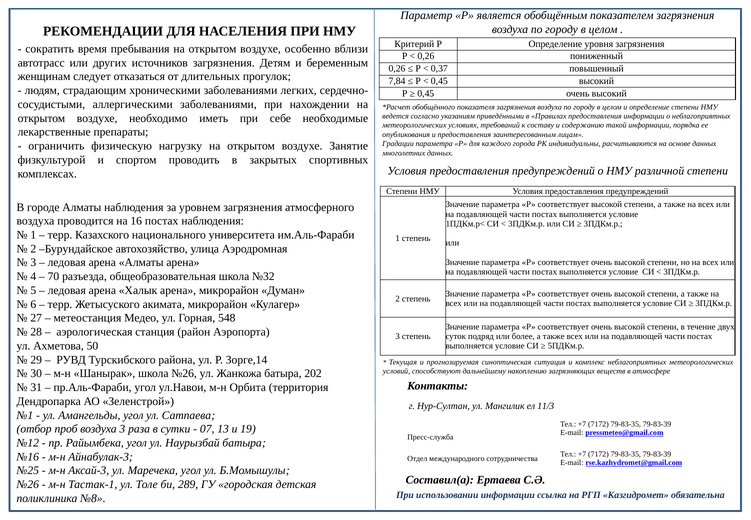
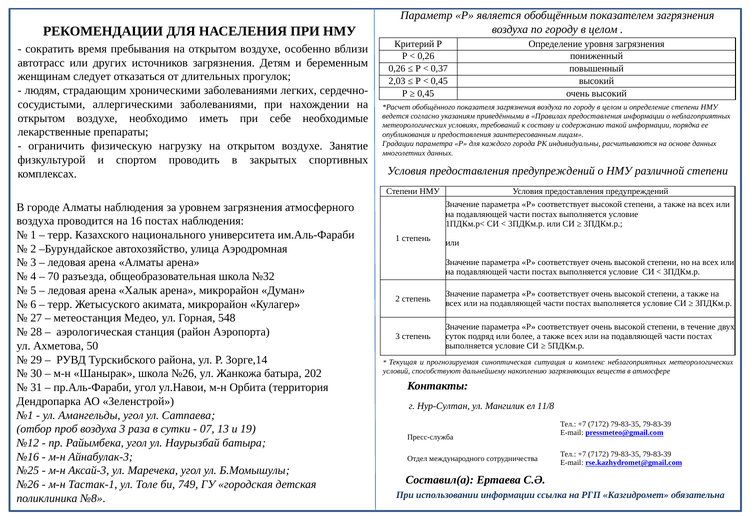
7,84: 7,84 -> 2,03
11/3: 11/3 -> 11/8
289: 289 -> 749
